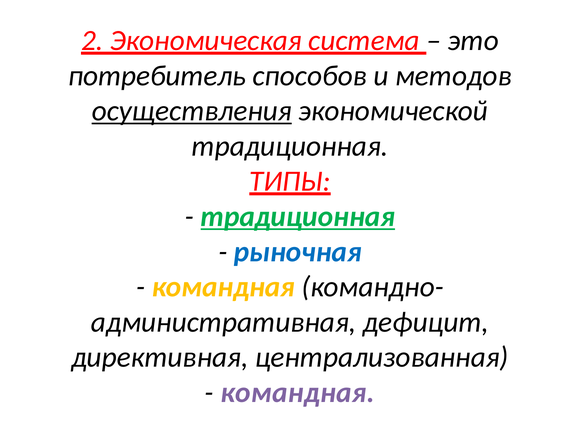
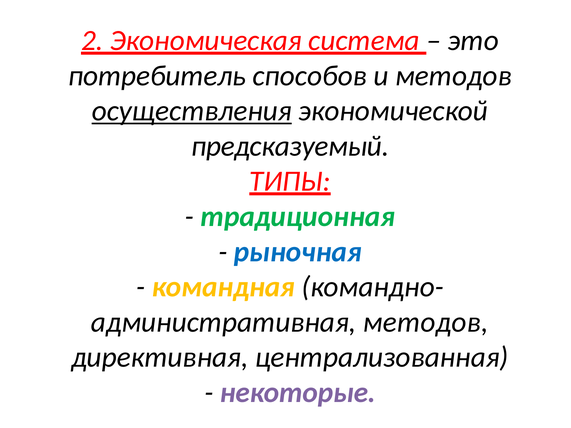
традиционная at (290, 146): традиционная -> предсказуемый
традиционная at (298, 217) underline: present -> none
дефицит at (426, 322): дефицит -> методов
командная at (298, 393): командная -> некоторые
